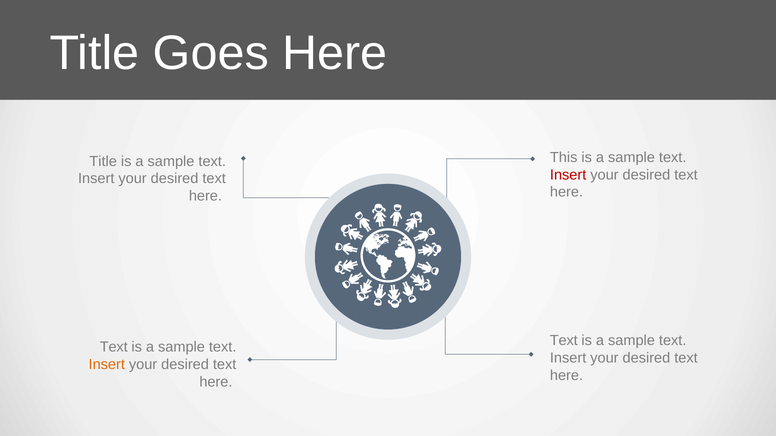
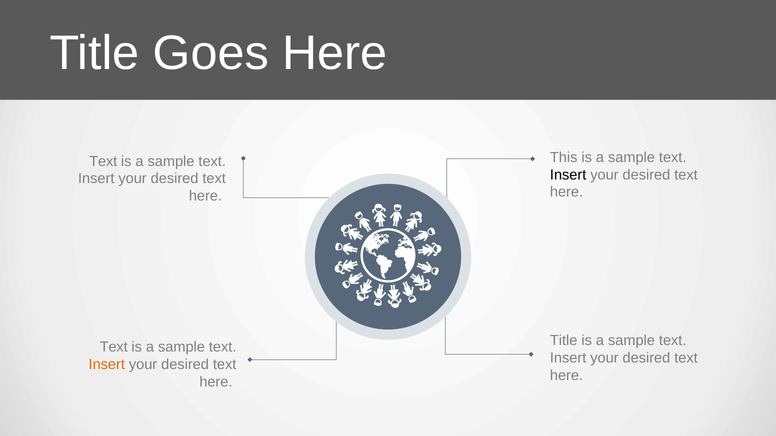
Title at (103, 161): Title -> Text
Insert at (568, 175) colour: red -> black
Text at (564, 341): Text -> Title
